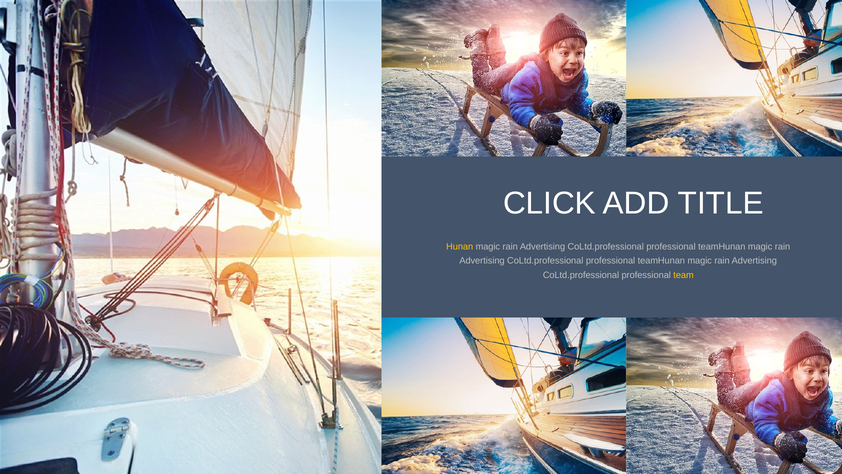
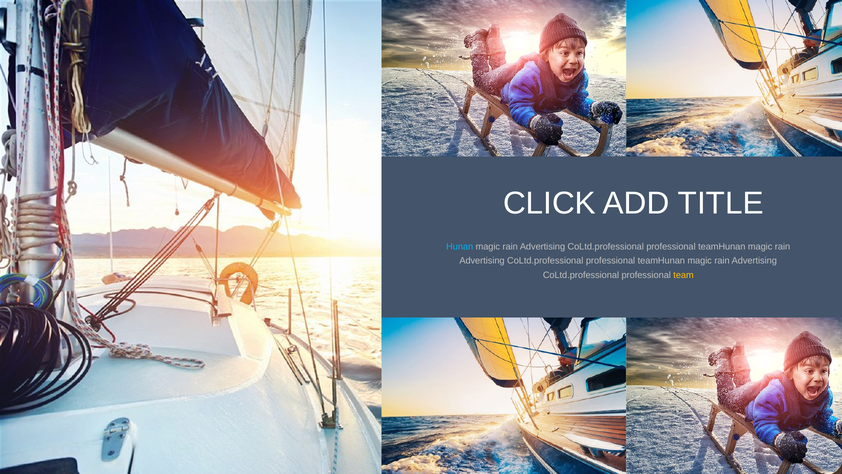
Hunan colour: yellow -> light blue
